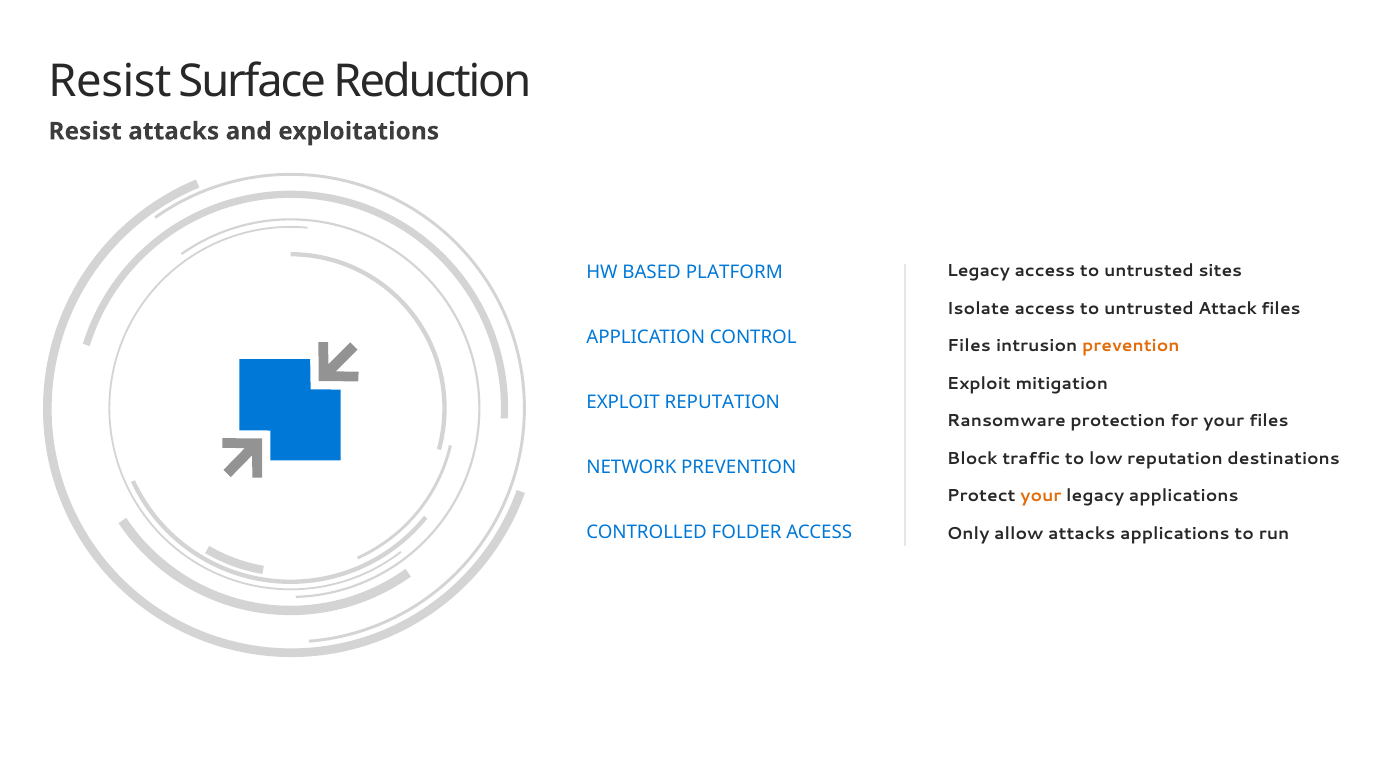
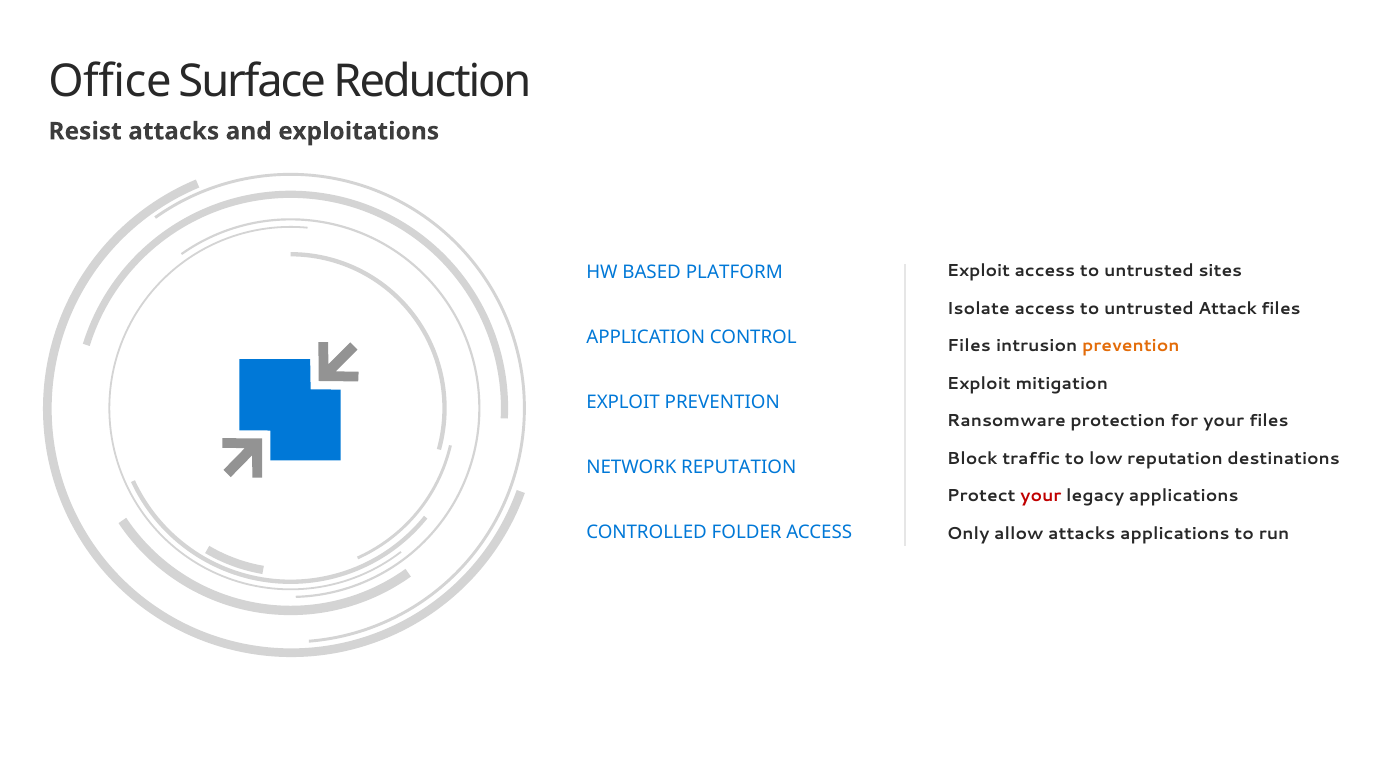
Resist at (110, 81): Resist -> Office
Legacy at (978, 271): Legacy -> Exploit
EXPLOIT REPUTATION: REPUTATION -> PREVENTION
NETWORK PREVENTION: PREVENTION -> REPUTATION
your at (1041, 496) colour: orange -> red
